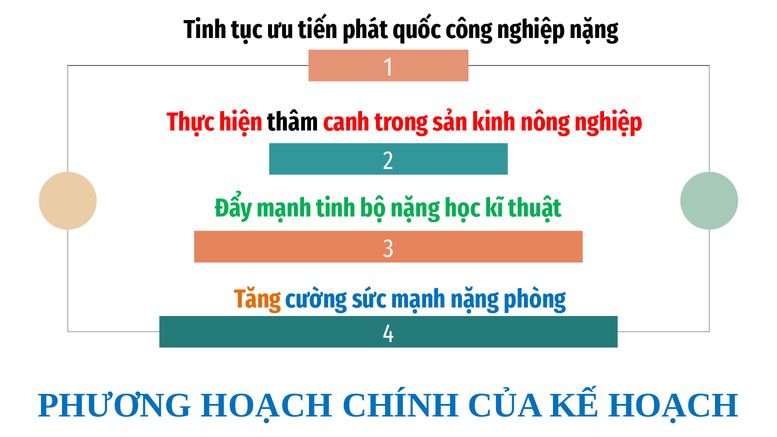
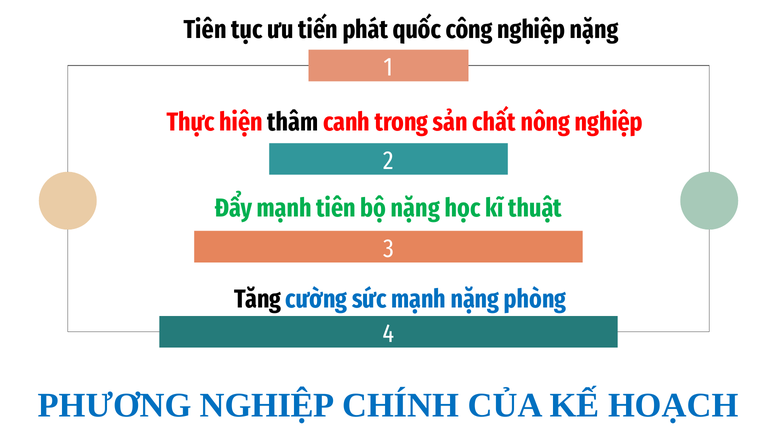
Tinh at (205, 30): Tinh -> Tiên
kinh: kinh -> chất
mạnh tinh: tinh -> tiên
Tăng colour: orange -> black
PHƯƠNG HOẠCH: HOẠCH -> NGHIỆP
